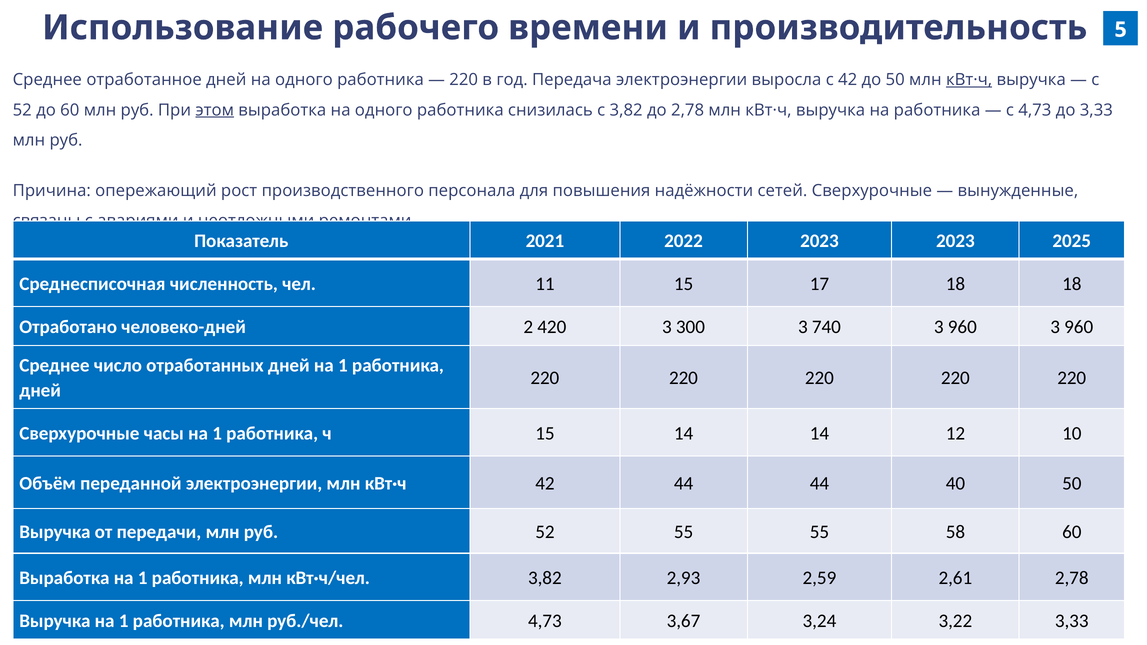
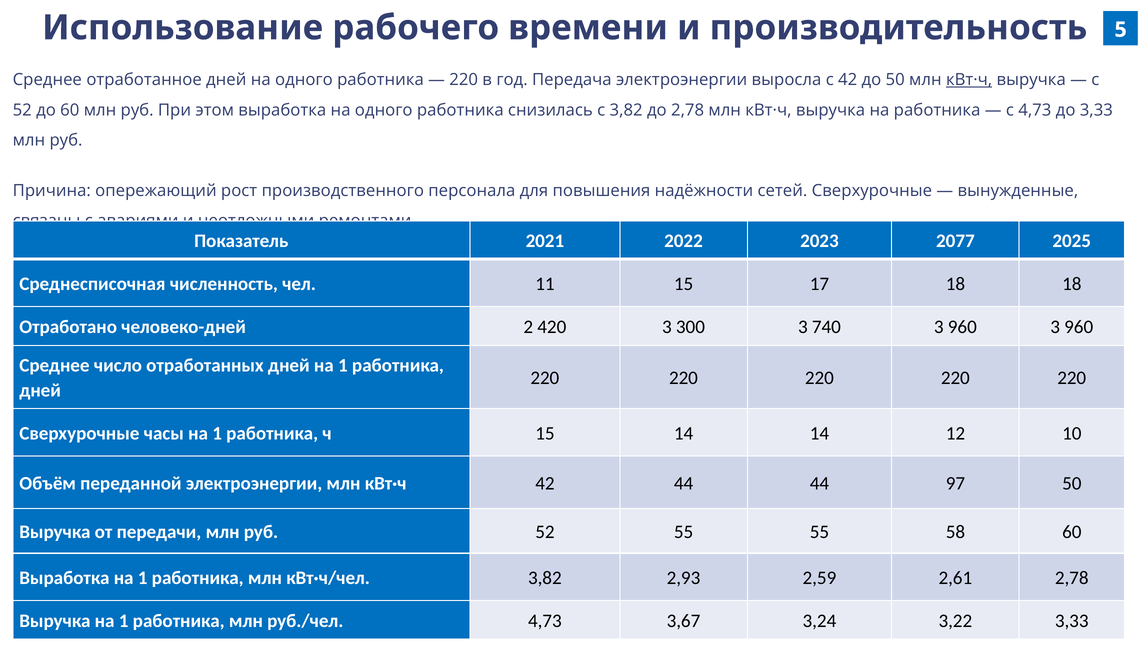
этом underline: present -> none
2023 2023: 2023 -> 2077
40: 40 -> 97
